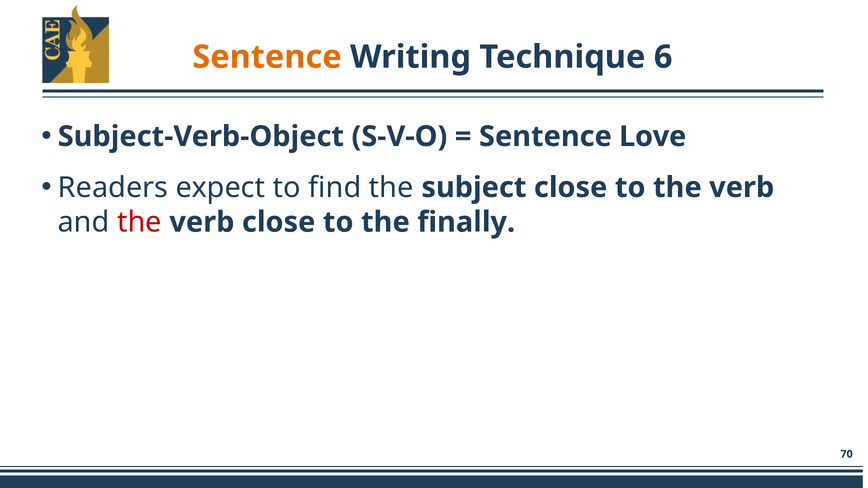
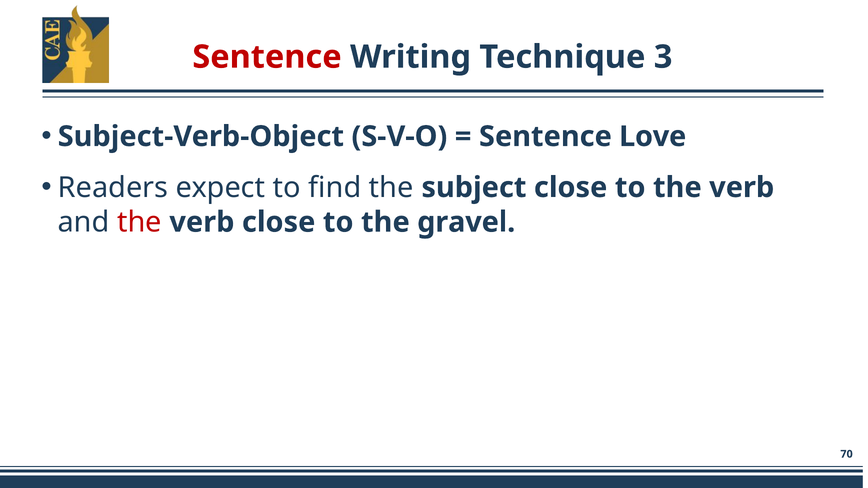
Sentence at (267, 57) colour: orange -> red
6: 6 -> 3
finally: finally -> gravel
